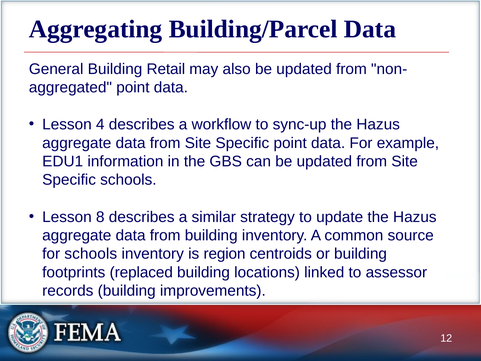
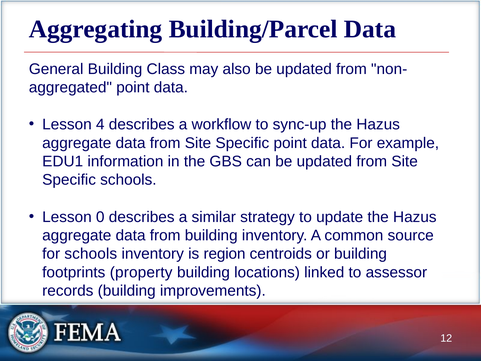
Retail: Retail -> Class
8: 8 -> 0
replaced: replaced -> property
